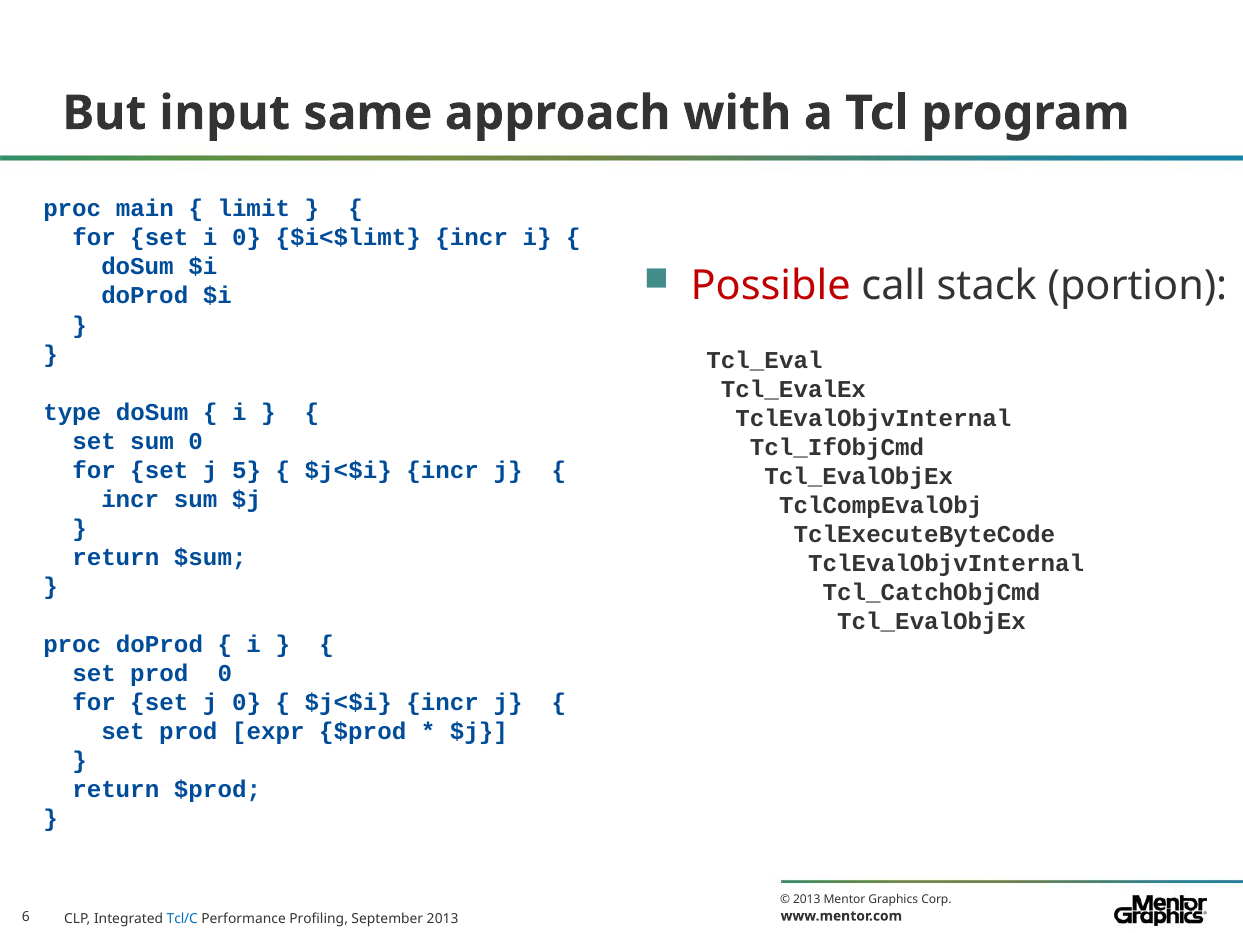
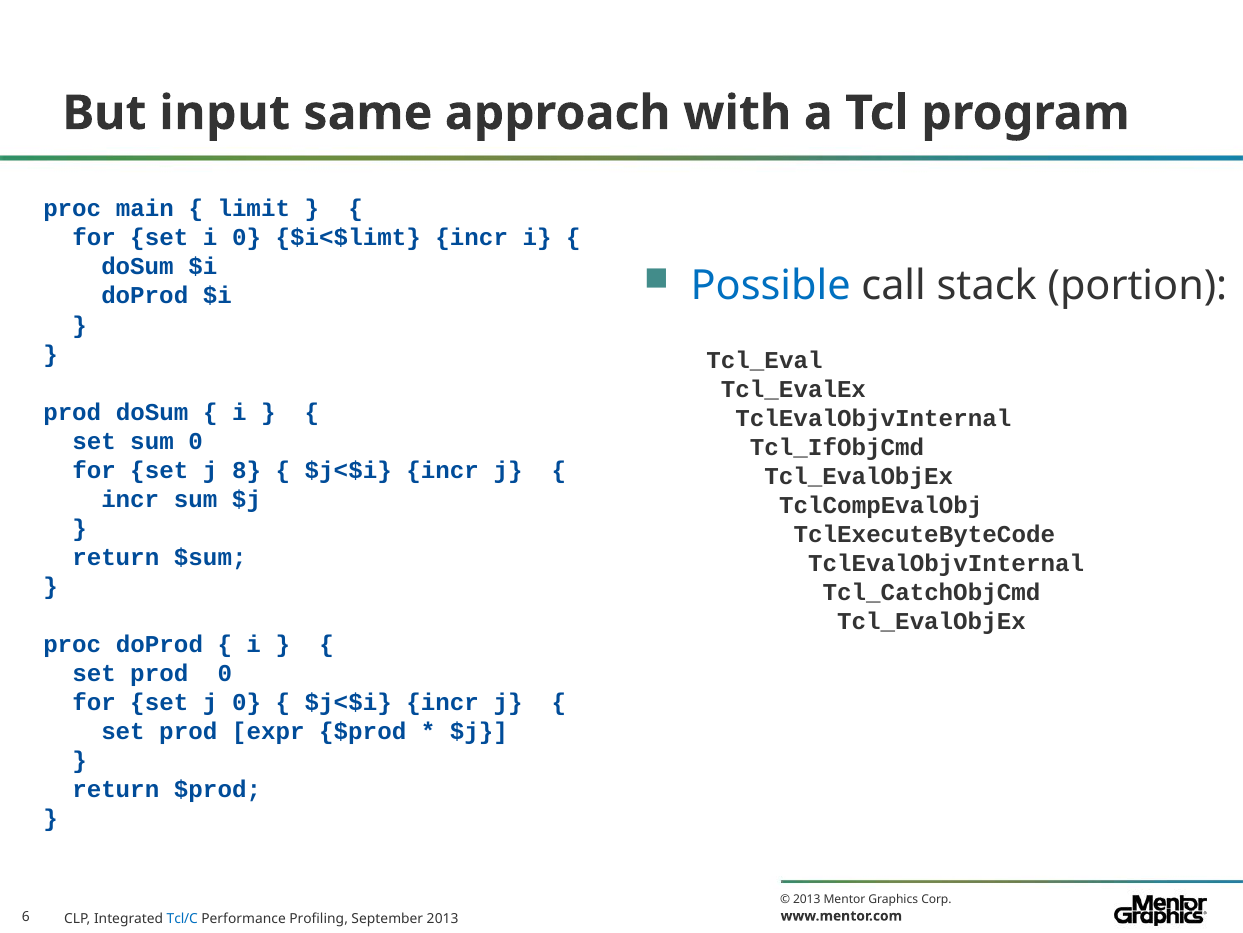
Possible colour: red -> blue
type at (72, 412): type -> prod
5: 5 -> 8
